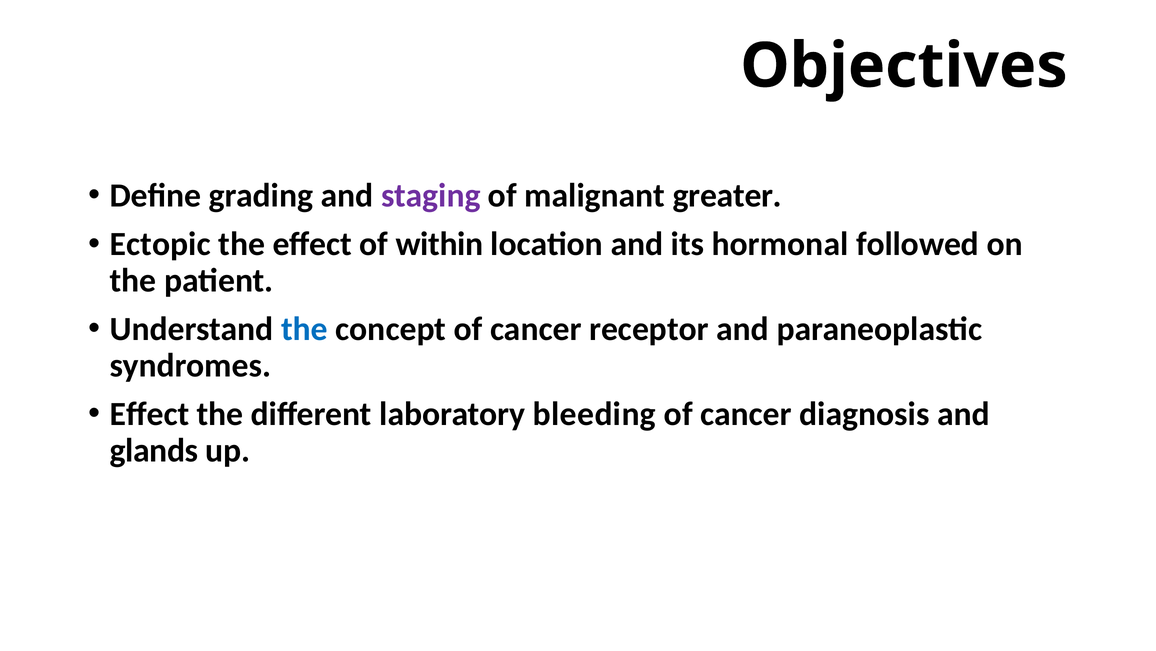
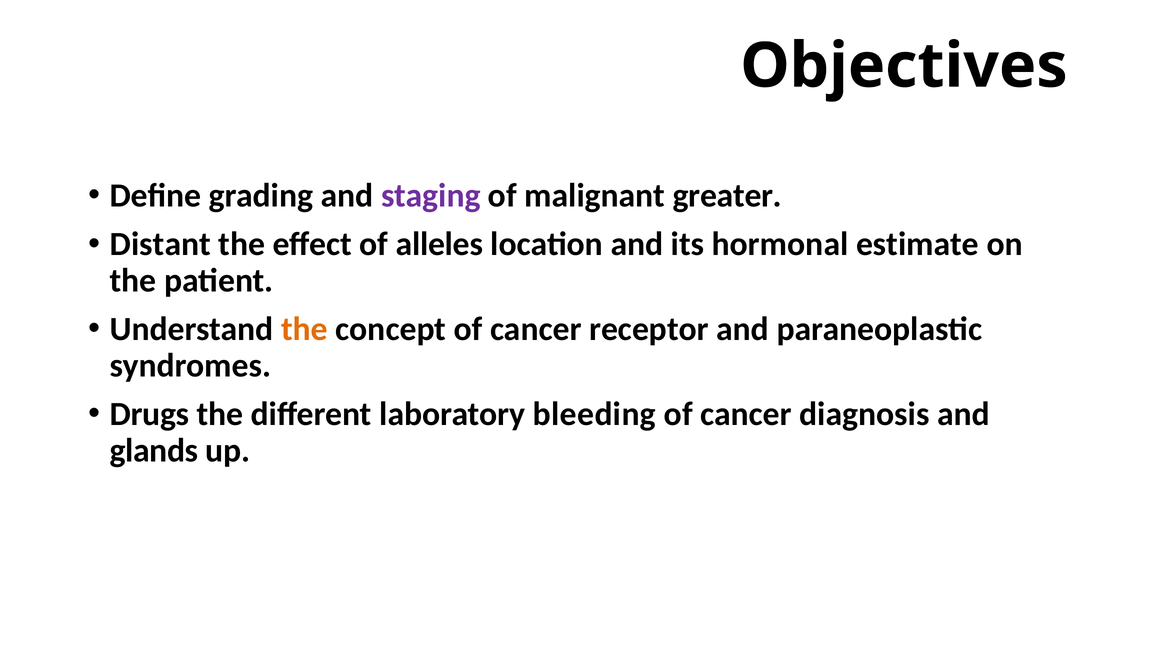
Ectopic: Ectopic -> Distant
within: within -> alleles
followed: followed -> estimate
the at (305, 329) colour: blue -> orange
Effect at (150, 414): Effect -> Drugs
